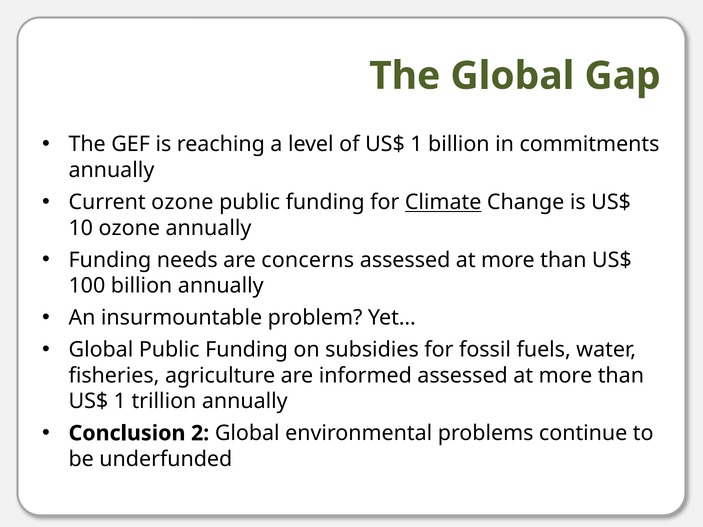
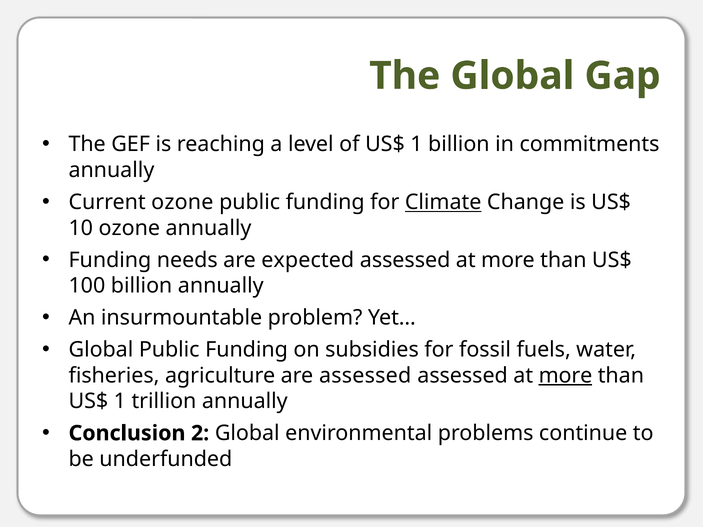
concerns: concerns -> expected
are informed: informed -> assessed
more at (565, 376) underline: none -> present
